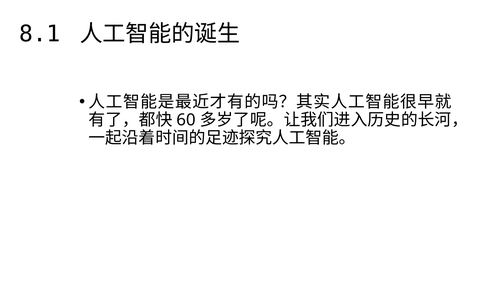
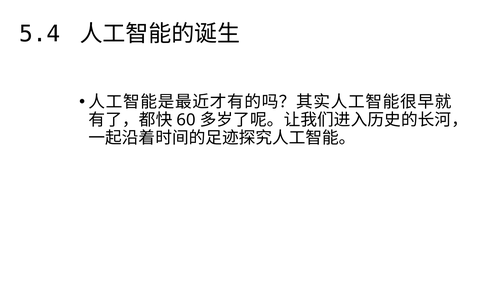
8.1: 8.1 -> 5.4
